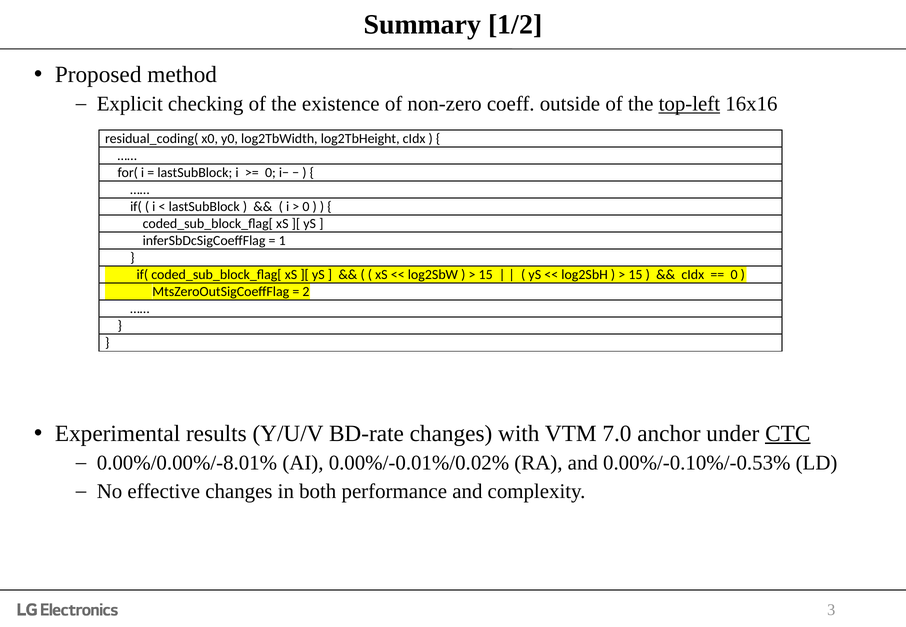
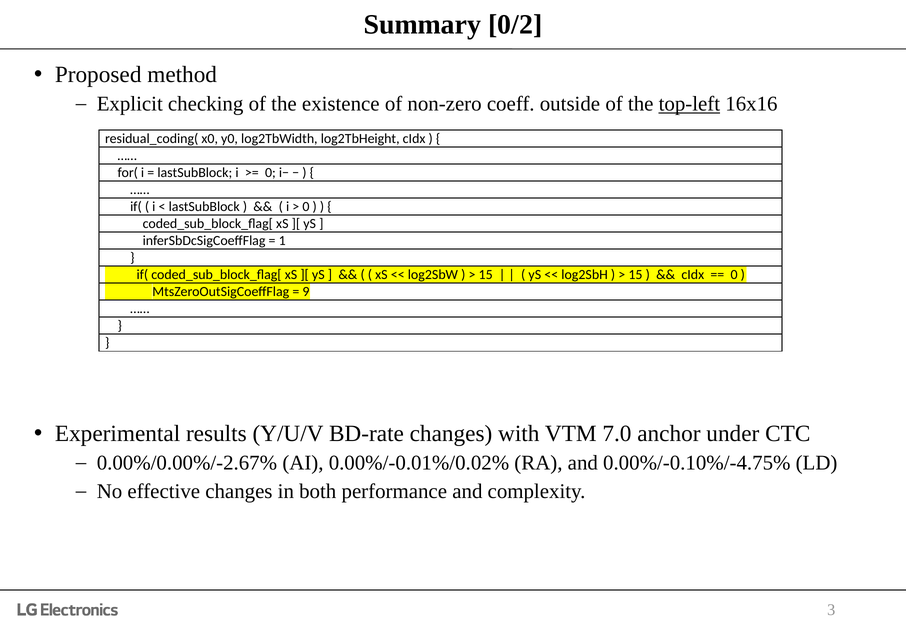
1/2: 1/2 -> 0/2
2: 2 -> 9
CTC underline: present -> none
0.00%/0.00%/-8.01%: 0.00%/0.00%/-8.01% -> 0.00%/0.00%/-2.67%
0.00%/-0.10%/-0.53%: 0.00%/-0.10%/-0.53% -> 0.00%/-0.10%/-4.75%
